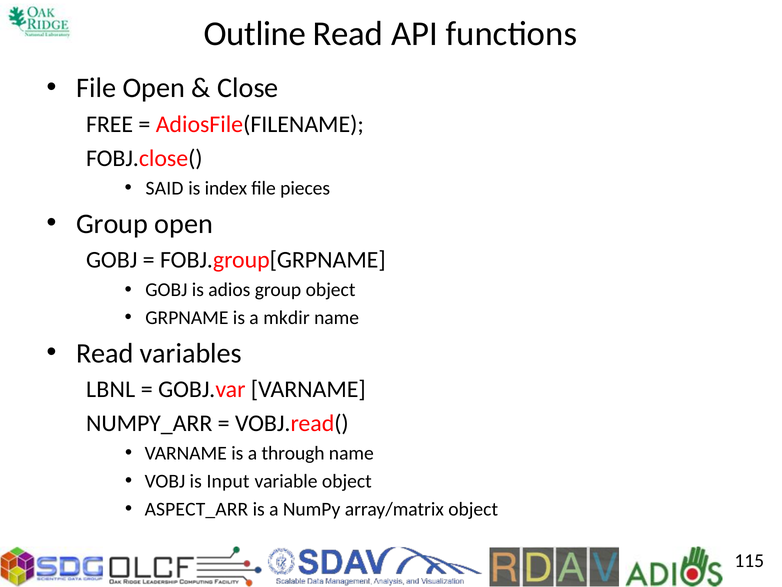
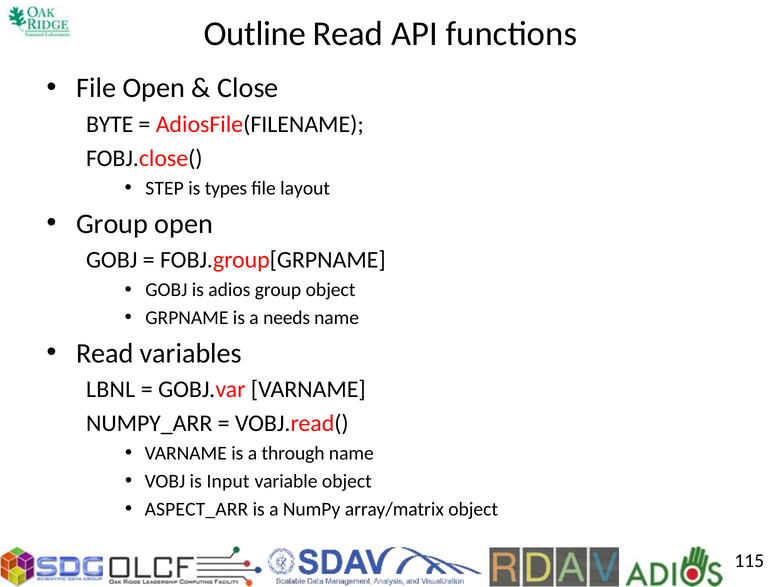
FREE: FREE -> BYTE
SAID: SAID -> STEP
index: index -> types
pieces: pieces -> layout
mkdir: mkdir -> needs
